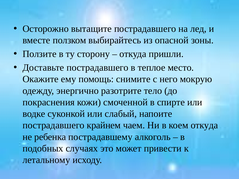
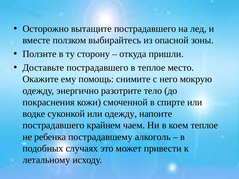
или слабый: слабый -> одежду
коем откуда: откуда -> теплое
